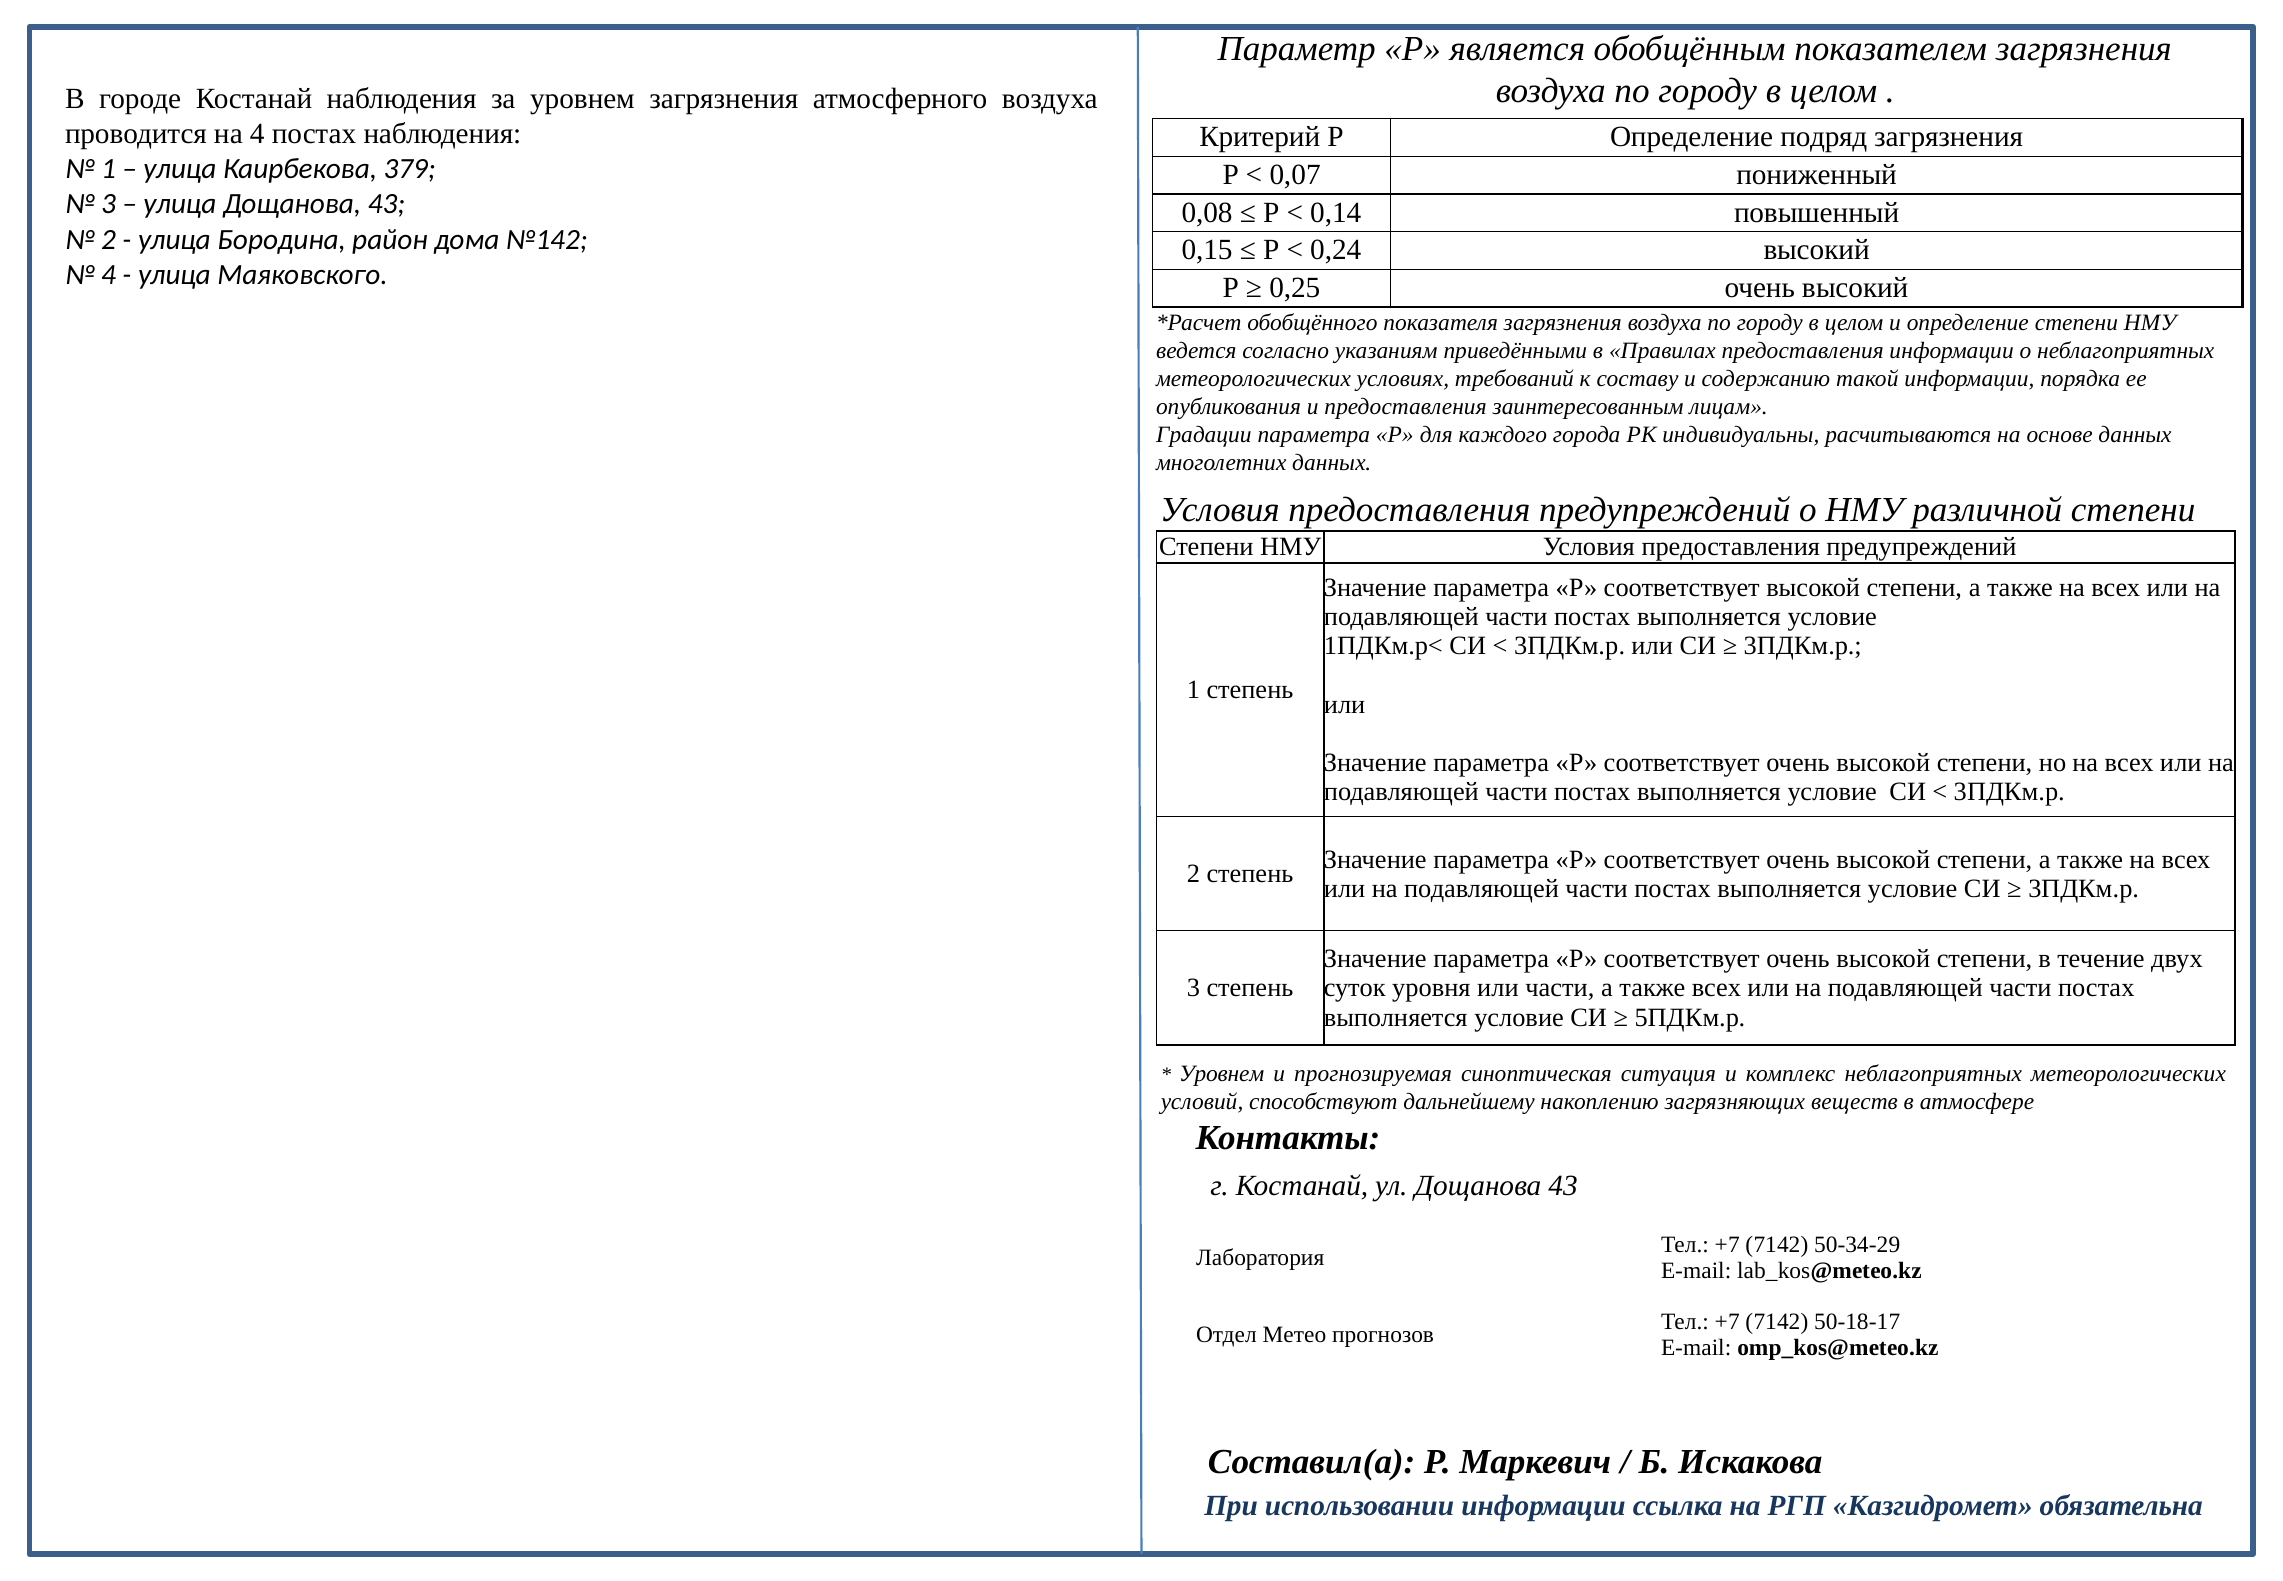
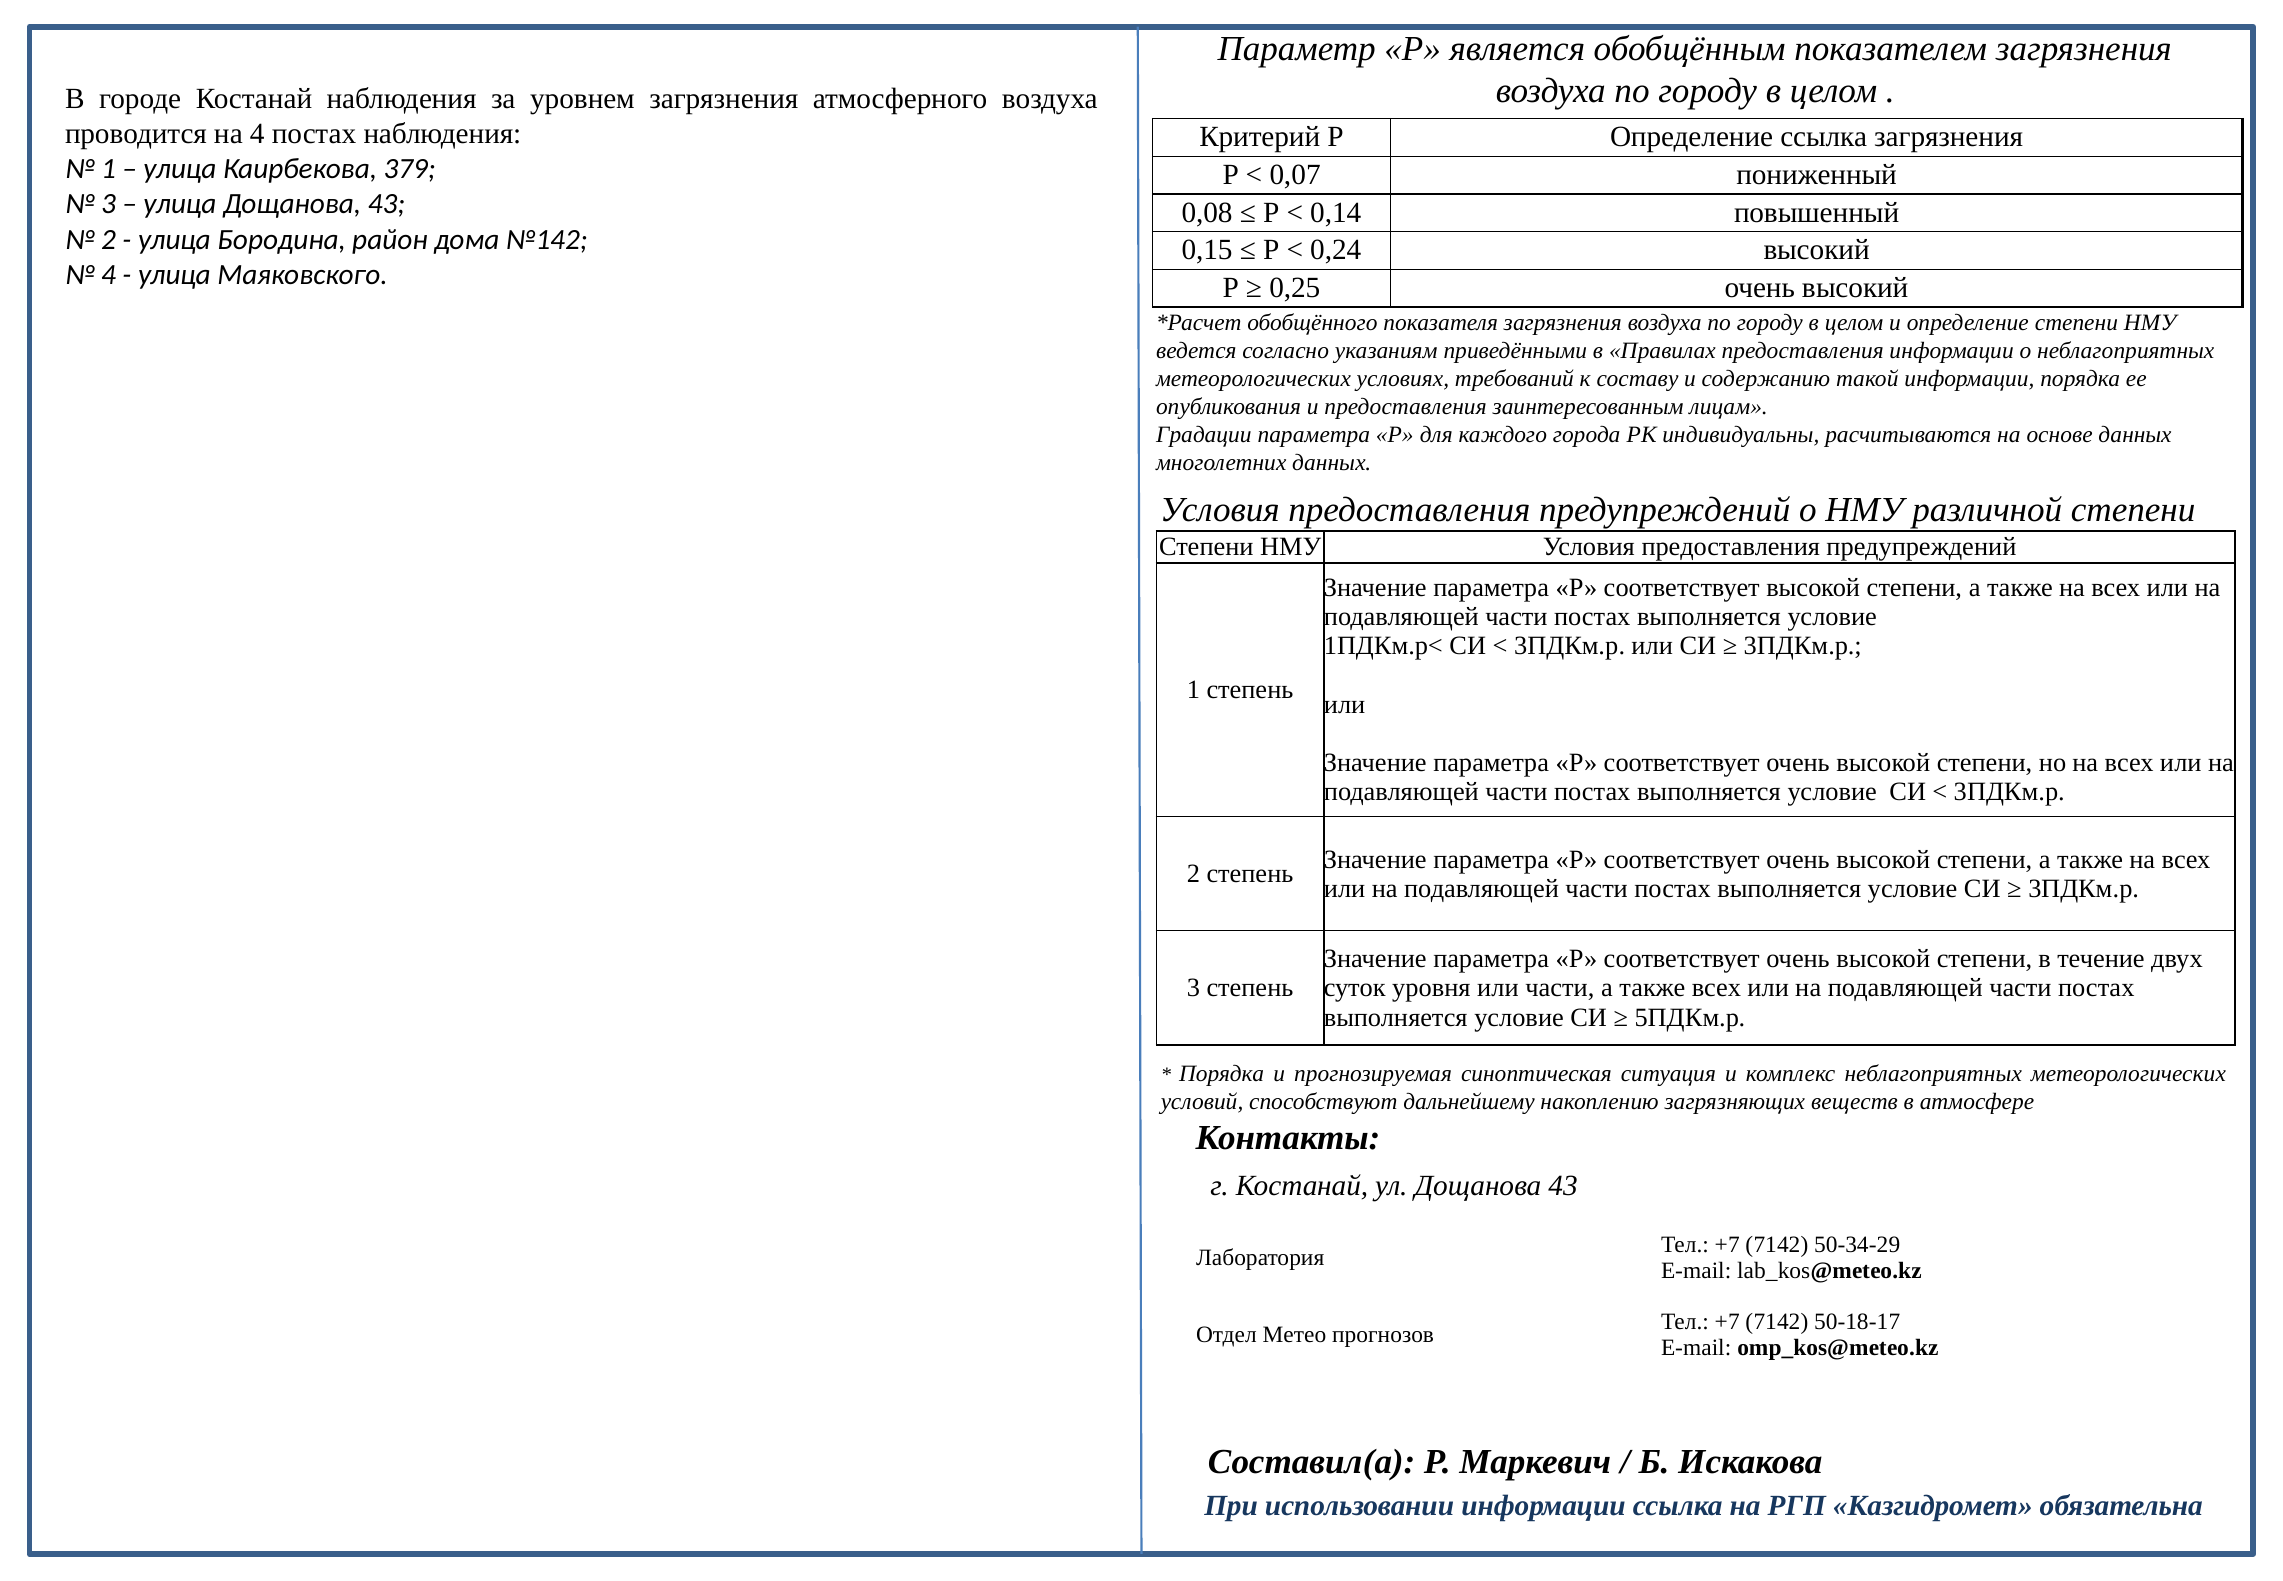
Определение подряд: подряд -> ссылка
Уровнем at (1222, 1073): Уровнем -> Порядка
